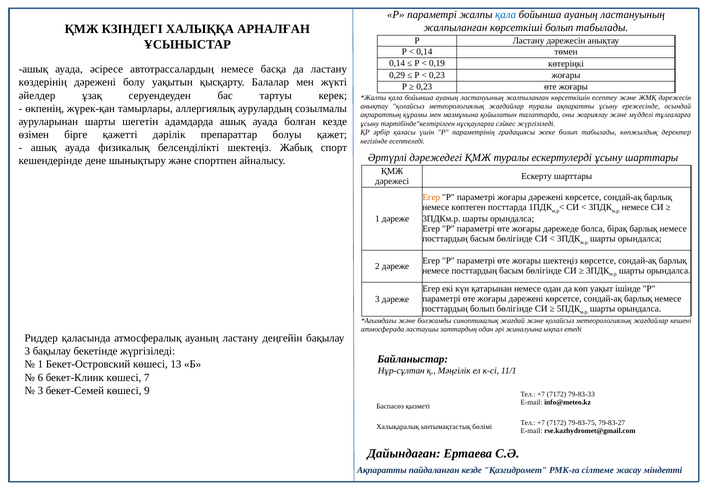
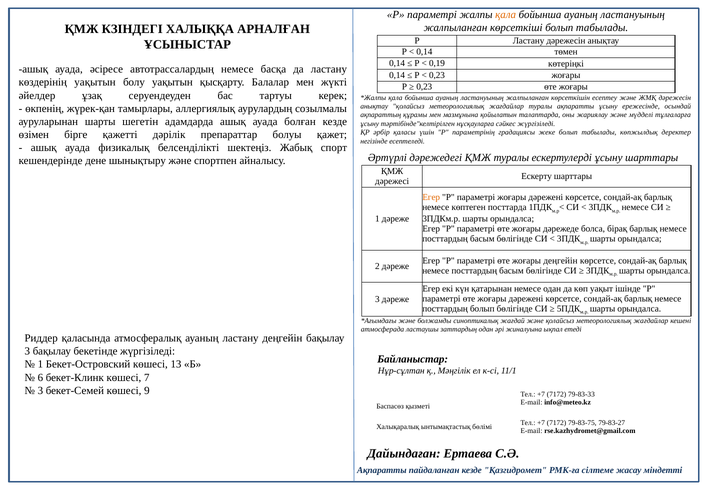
қала at (506, 15) colour: blue -> orange
0,29 at (397, 75): 0,29 -> 0,14
көздерінің дәрежені: дәрежені -> уақытын
жоғары шектеңіз: шектеңіз -> деңгейін
